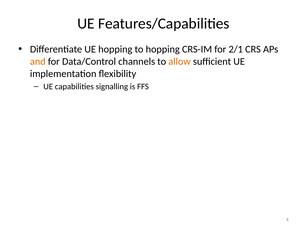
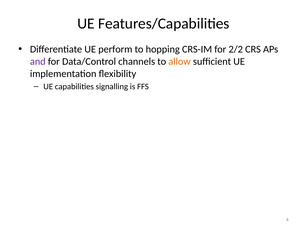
UE hopping: hopping -> perform
2/1: 2/1 -> 2/2
and colour: orange -> purple
